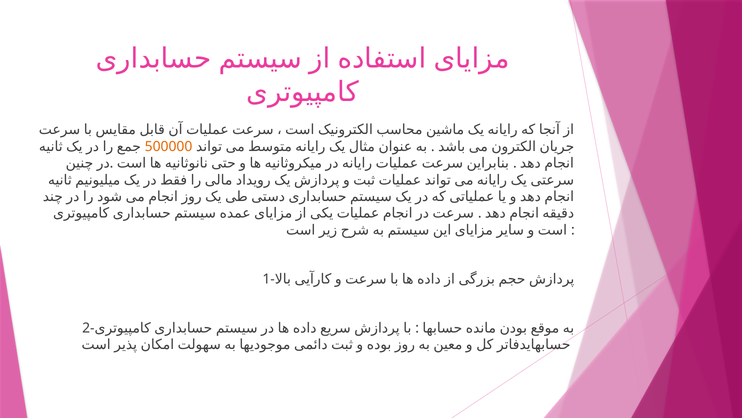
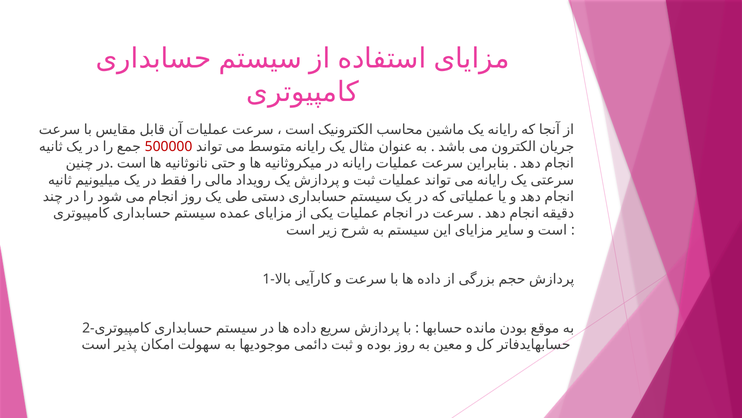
500000 colour: orange -> red
